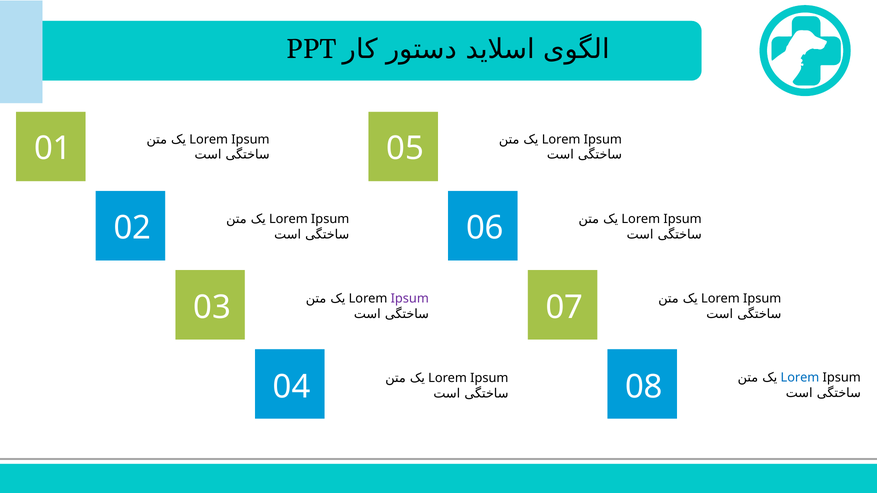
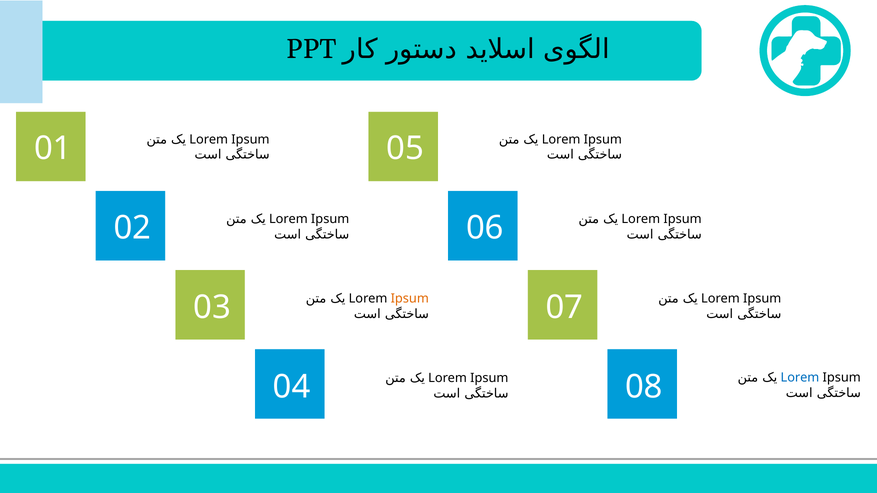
Ipsum at (410, 299) colour: purple -> orange
